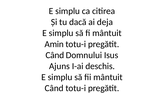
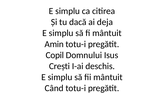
Când at (55, 55): Când -> Copil
Ajuns: Ajuns -> Crești
